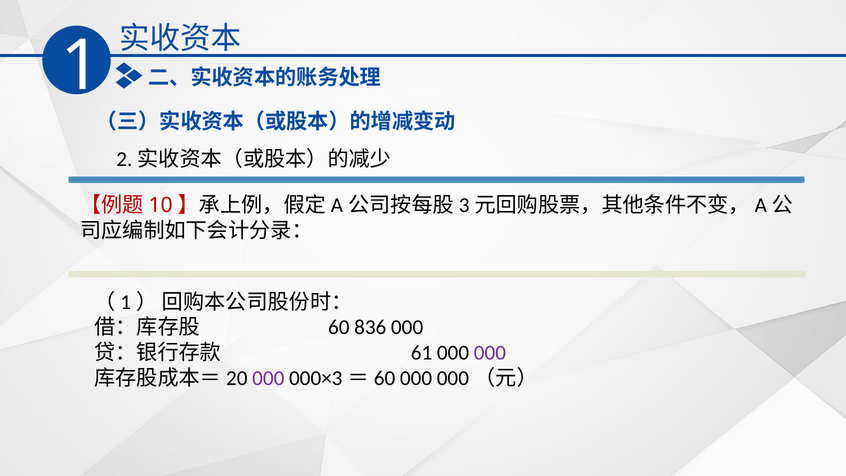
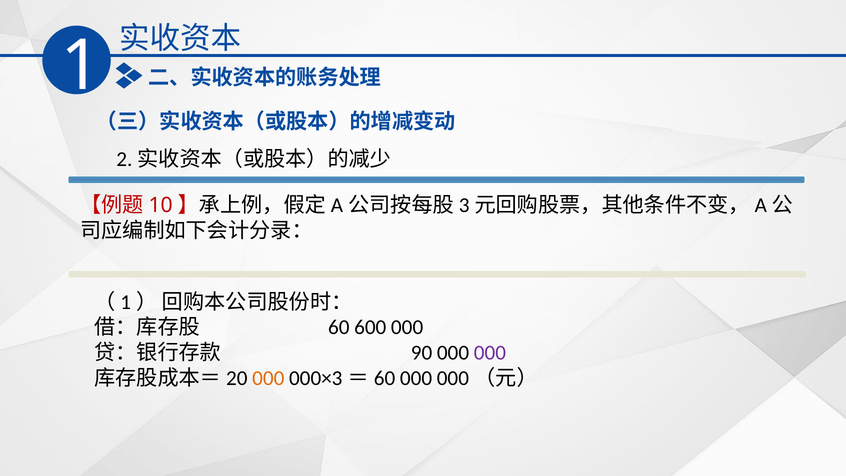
836: 836 -> 600
61: 61 -> 90
000 at (268, 378) colour: purple -> orange
